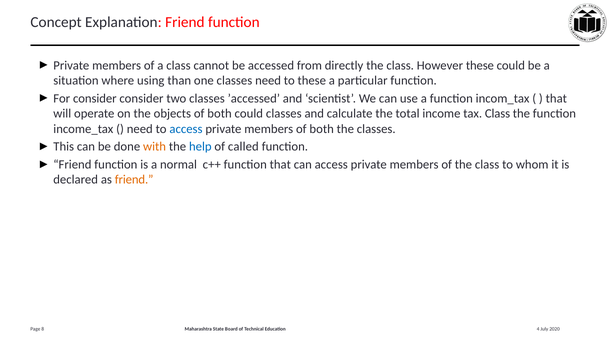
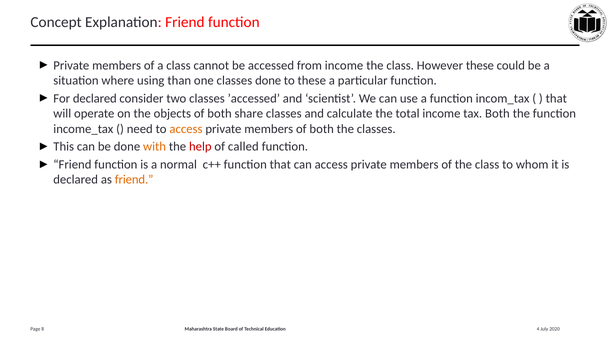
from directly: directly -> income
classes need: need -> done
For consider: consider -> declared
both could: could -> share
tax Class: Class -> Both
access at (186, 129) colour: blue -> orange
help colour: blue -> red
